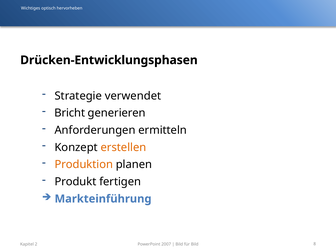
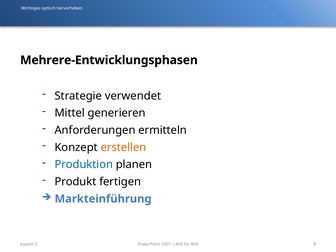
Drücken-Entwicklungsphasen: Drücken-Entwicklungsphasen -> Mehrere-Entwicklungsphasen
Bricht: Bricht -> Mittel
Produktion colour: orange -> blue
